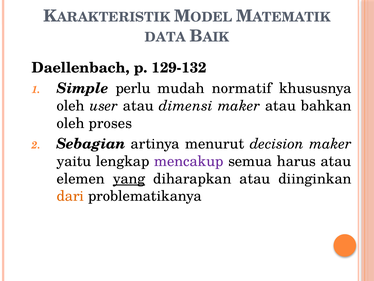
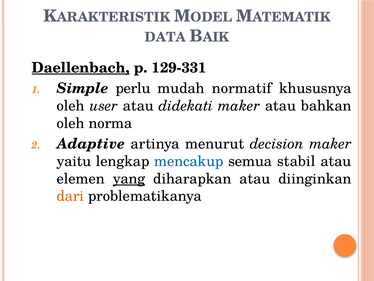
Daellenbach underline: none -> present
129-132: 129-132 -> 129-331
dimensi: dimensi -> didekati
proses: proses -> norma
Sebagian: Sebagian -> Adaptive
mencakup colour: purple -> blue
harus: harus -> stabil
